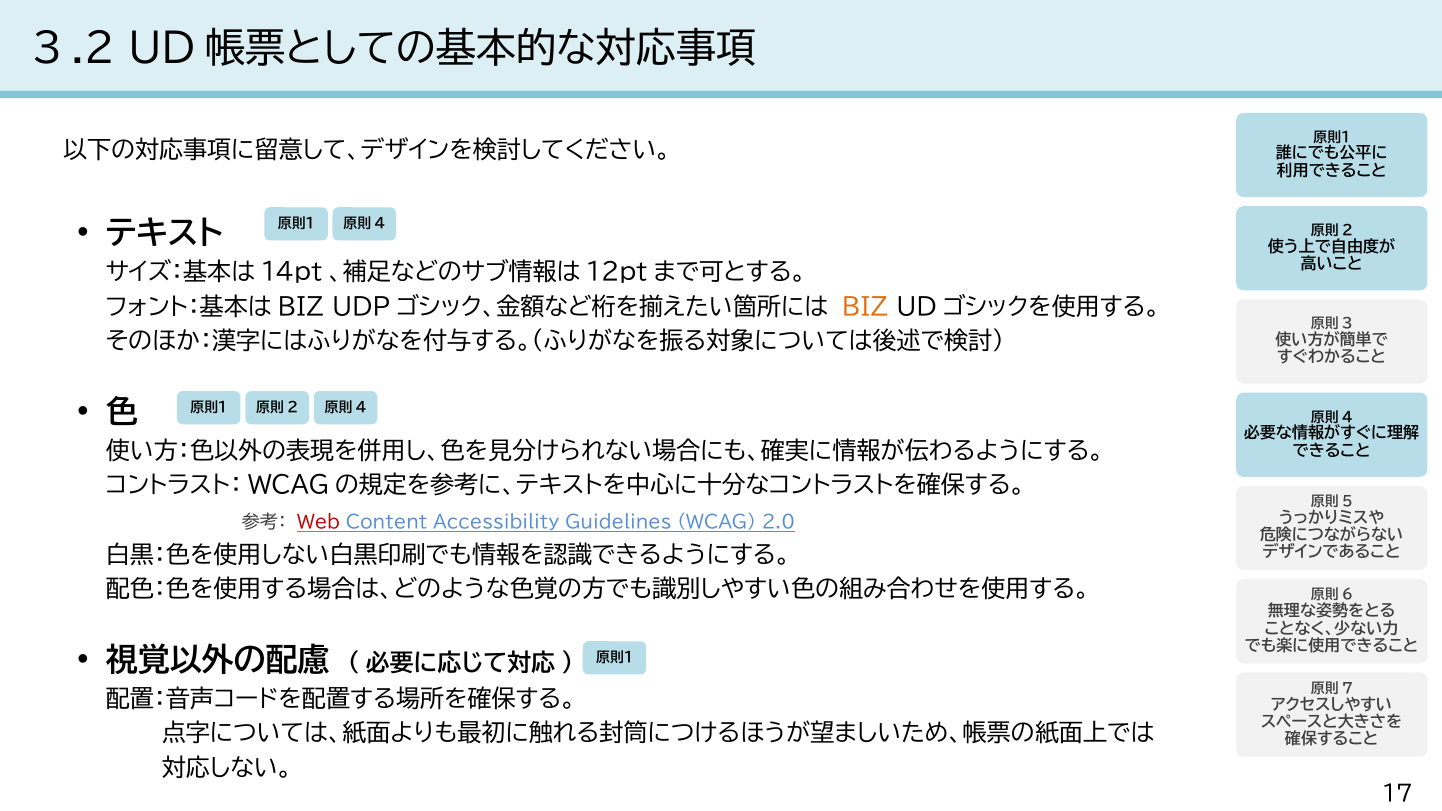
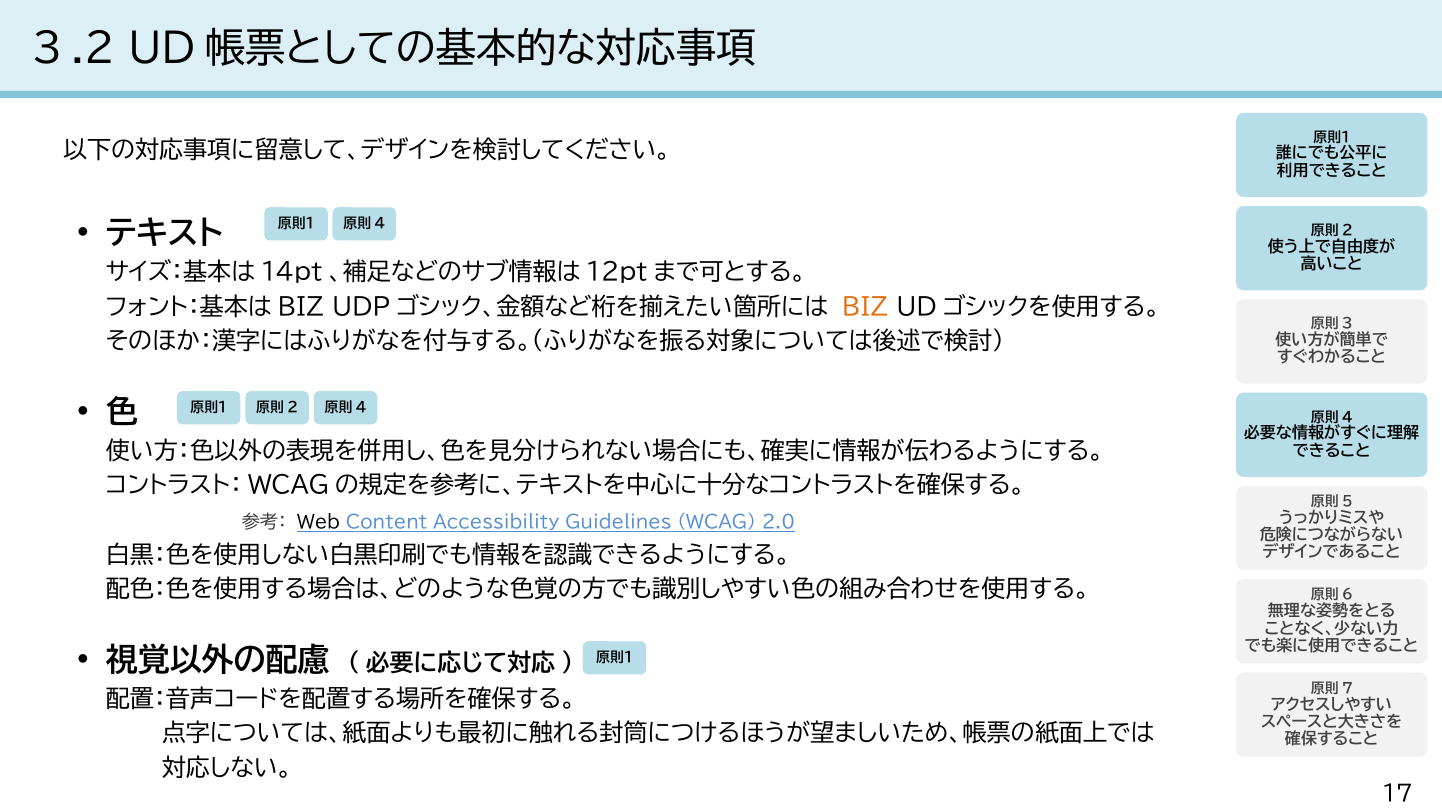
Web colour: red -> black
